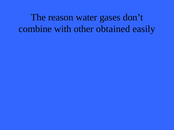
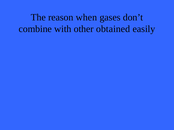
water: water -> when
